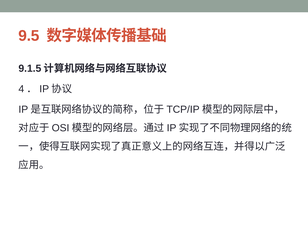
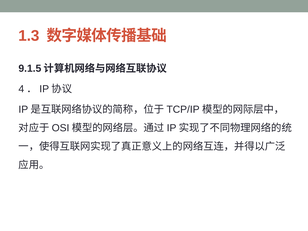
9.5: 9.5 -> 1.3
